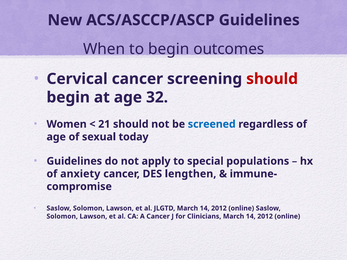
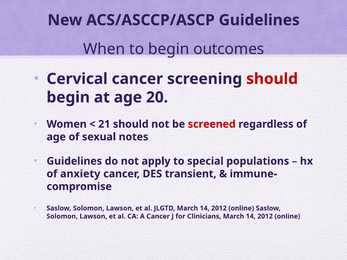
32: 32 -> 20
screened colour: blue -> red
today: today -> notes
lengthen: lengthen -> transient
